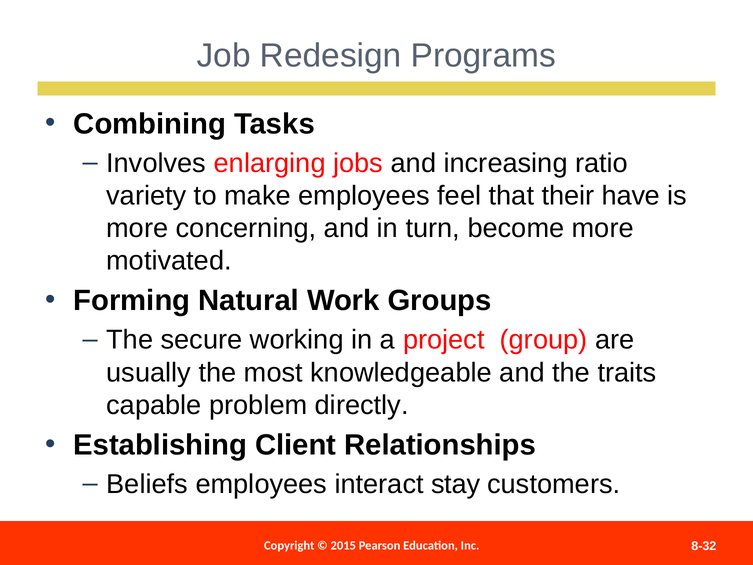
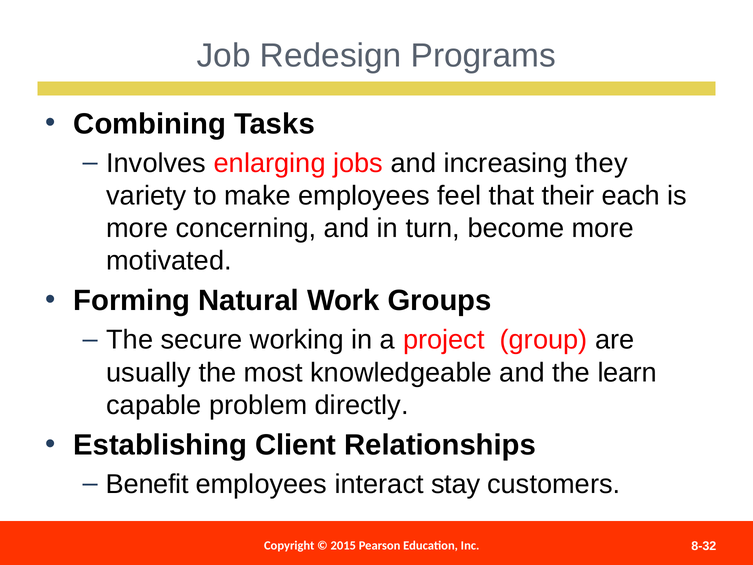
ratio: ratio -> they
have: have -> each
traits: traits -> learn
Beliefs: Beliefs -> Benefit
